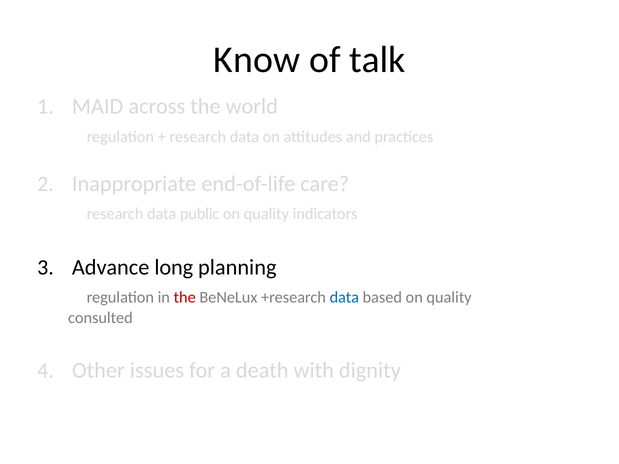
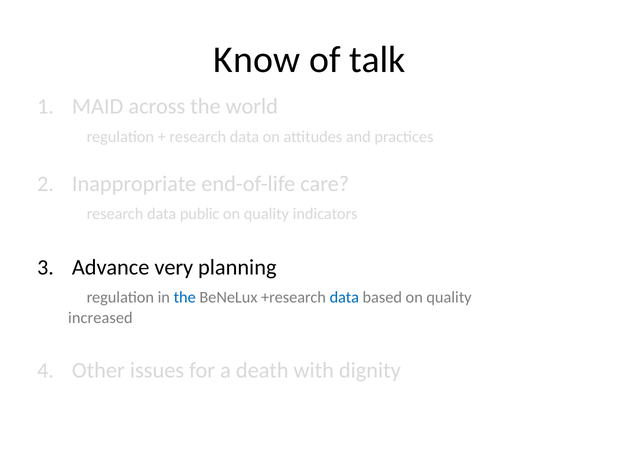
long: long -> very
the at (185, 298) colour: red -> blue
consulted: consulted -> increased
